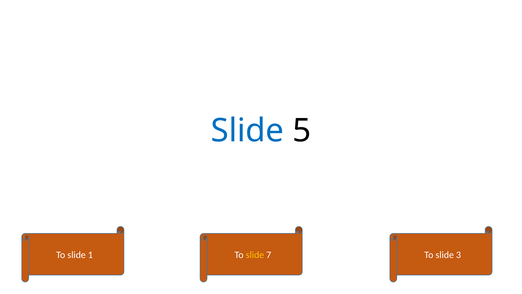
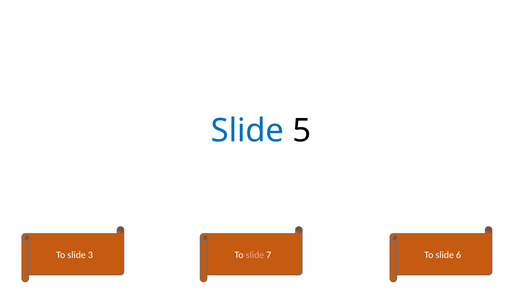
1: 1 -> 3
slide at (255, 255) colour: yellow -> pink
3: 3 -> 6
